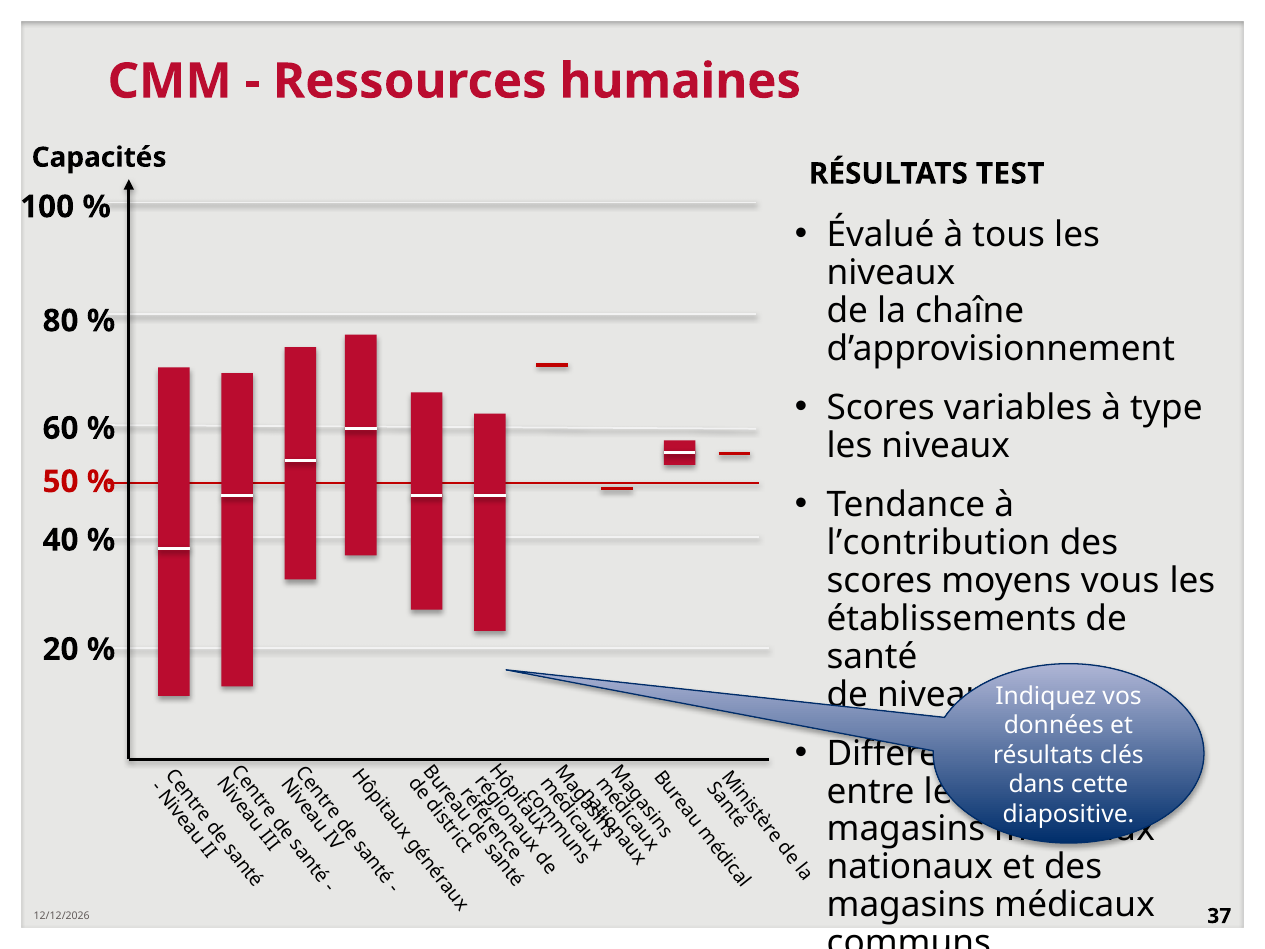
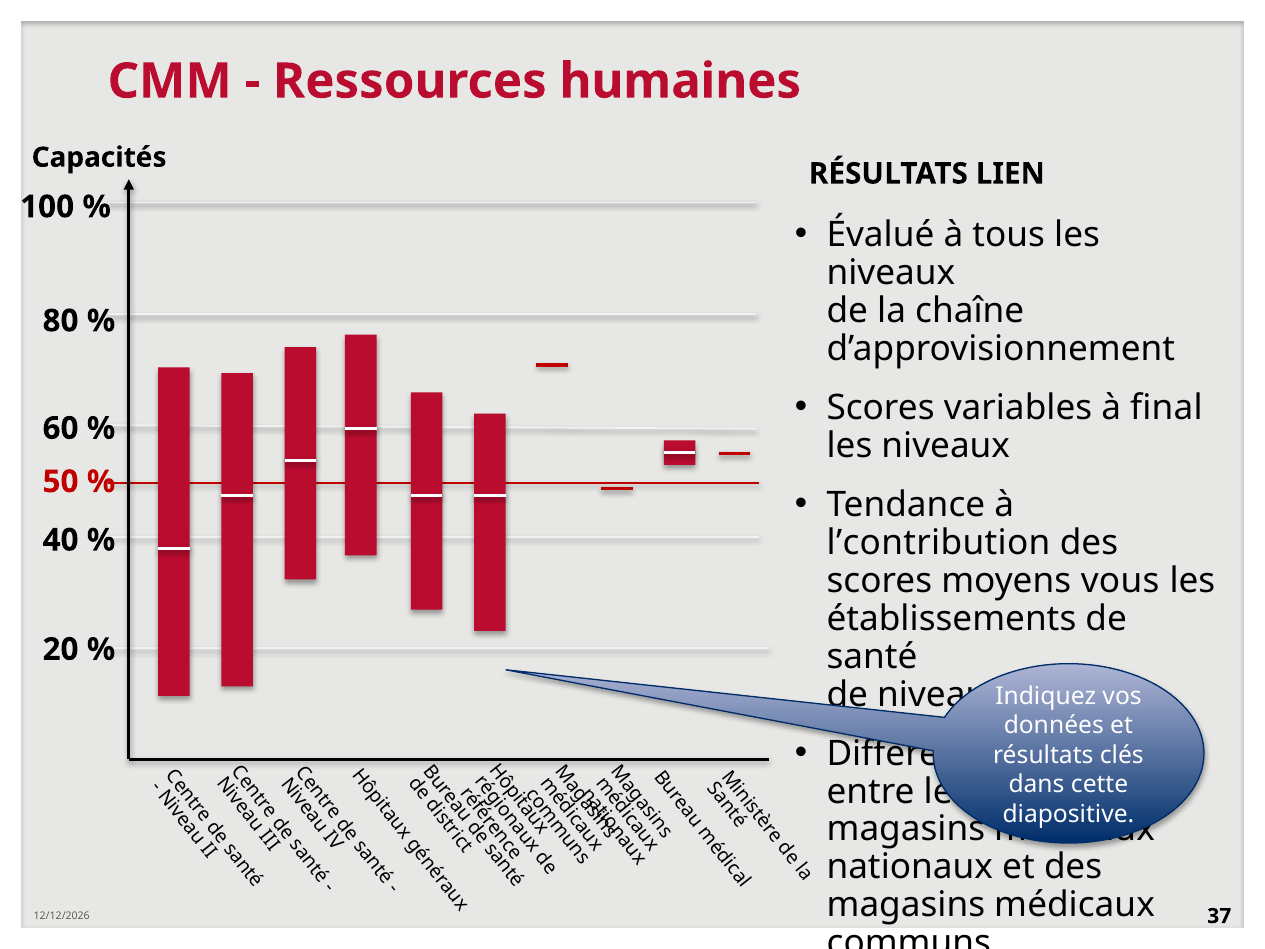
TEST: TEST -> LIEN
type: type -> final
